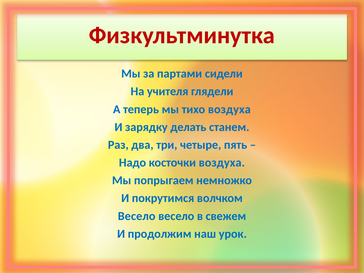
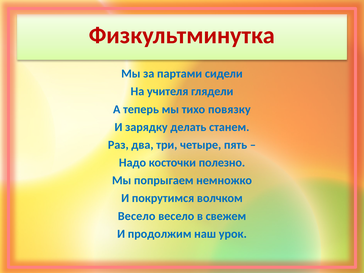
тихо воздуха: воздуха -> повязку
косточки воздуха: воздуха -> полезно
